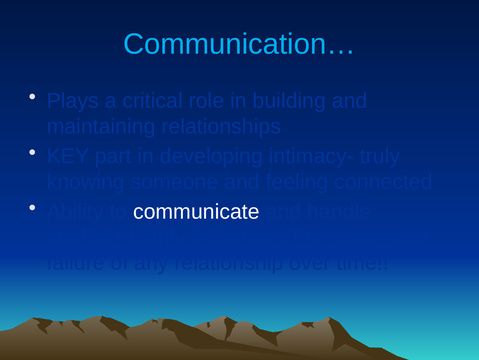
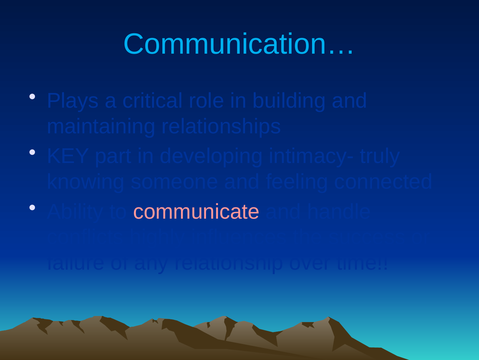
communicate colour: white -> pink
